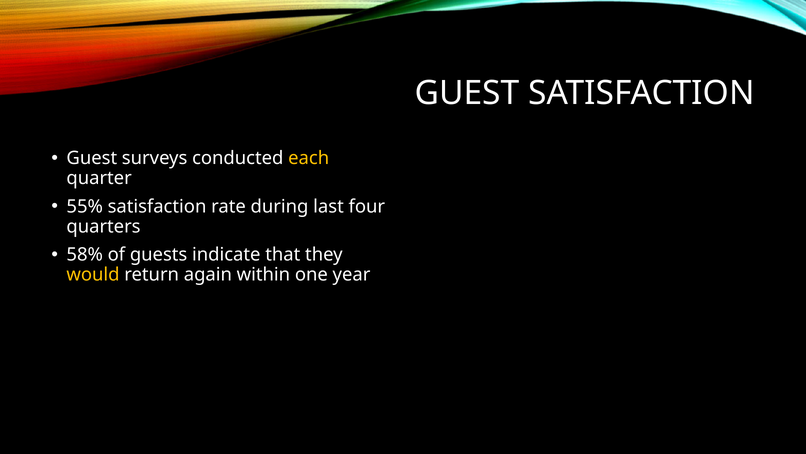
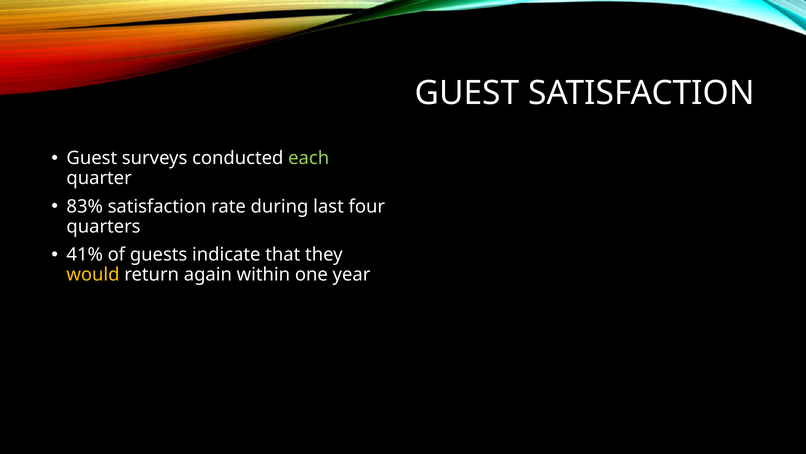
each colour: yellow -> light green
55%: 55% -> 83%
58%: 58% -> 41%
